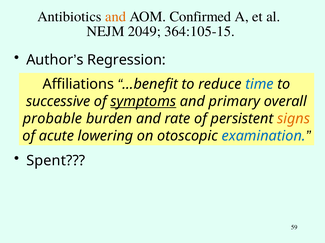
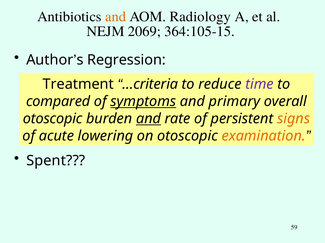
Confirmed: Confirmed -> Radiology
2049: 2049 -> 2069
Affiliations: Affiliations -> Treatment
…benefit: …benefit -> …criteria
time colour: blue -> purple
successive: successive -> compared
probable at (53, 119): probable -> otoscopic
and at (149, 119) underline: none -> present
examination colour: blue -> orange
